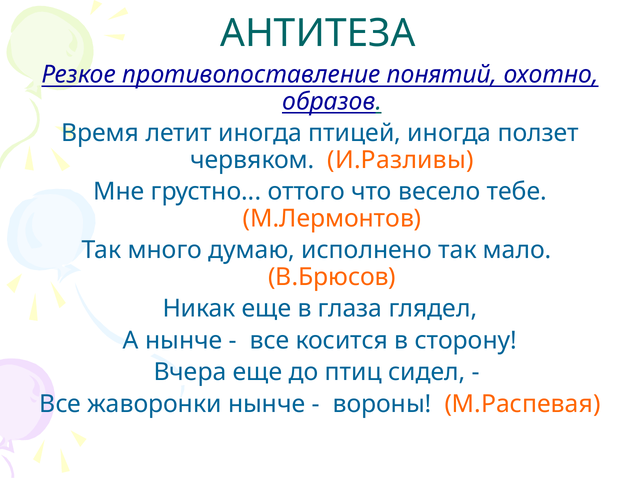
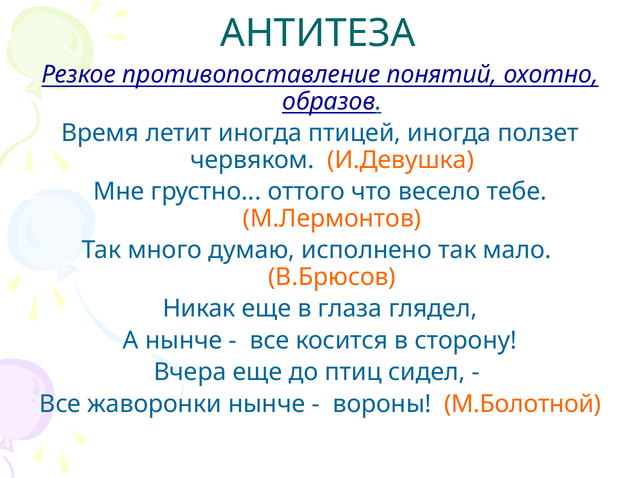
И.Разливы: И.Разливы -> И.Девушка
М.Распевая: М.Распевая -> М.Болотной
